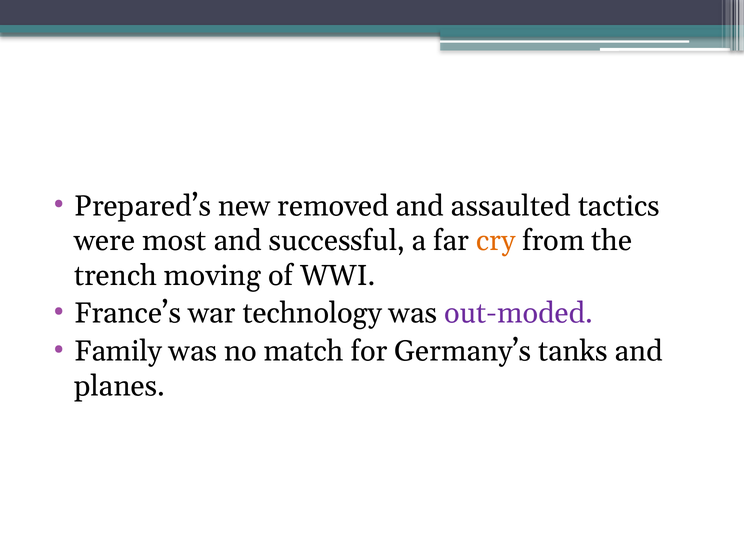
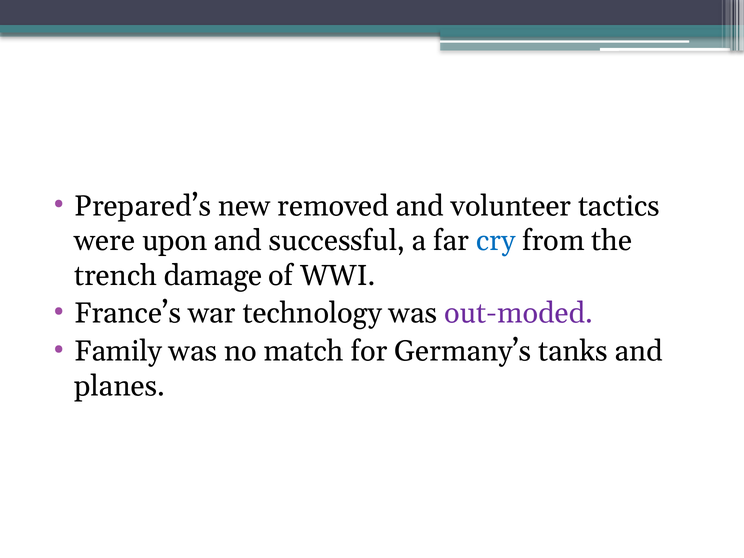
assaulted: assaulted -> volunteer
most: most -> upon
cry colour: orange -> blue
moving: moving -> damage
